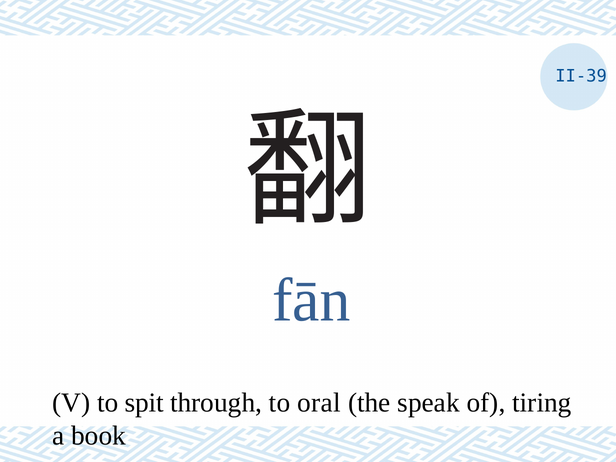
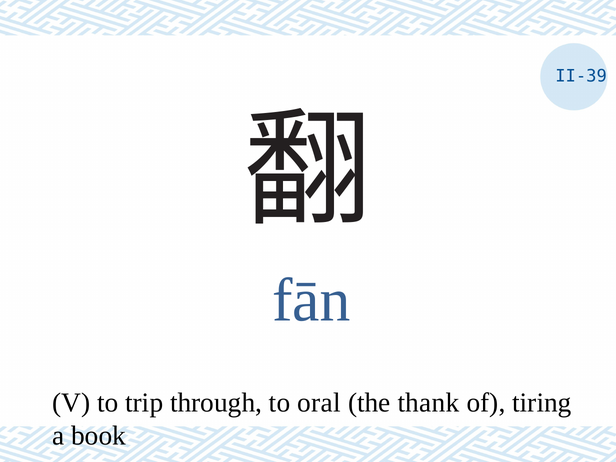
spit: spit -> trip
speak: speak -> thank
